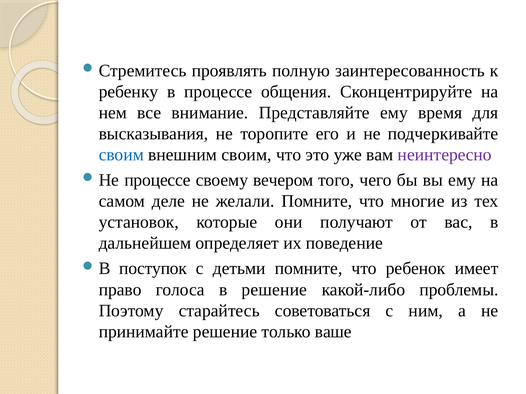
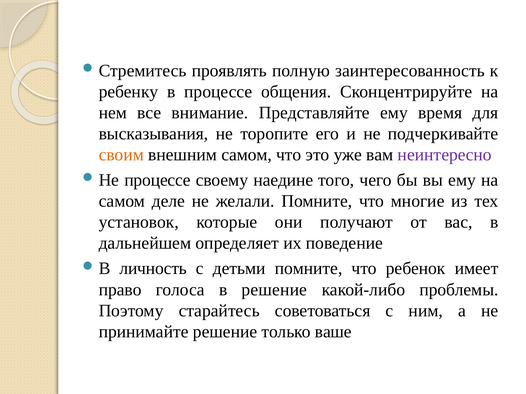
своим at (121, 155) colour: blue -> orange
внешним своим: своим -> самом
вечером: вечером -> наедине
поступок: поступок -> личность
